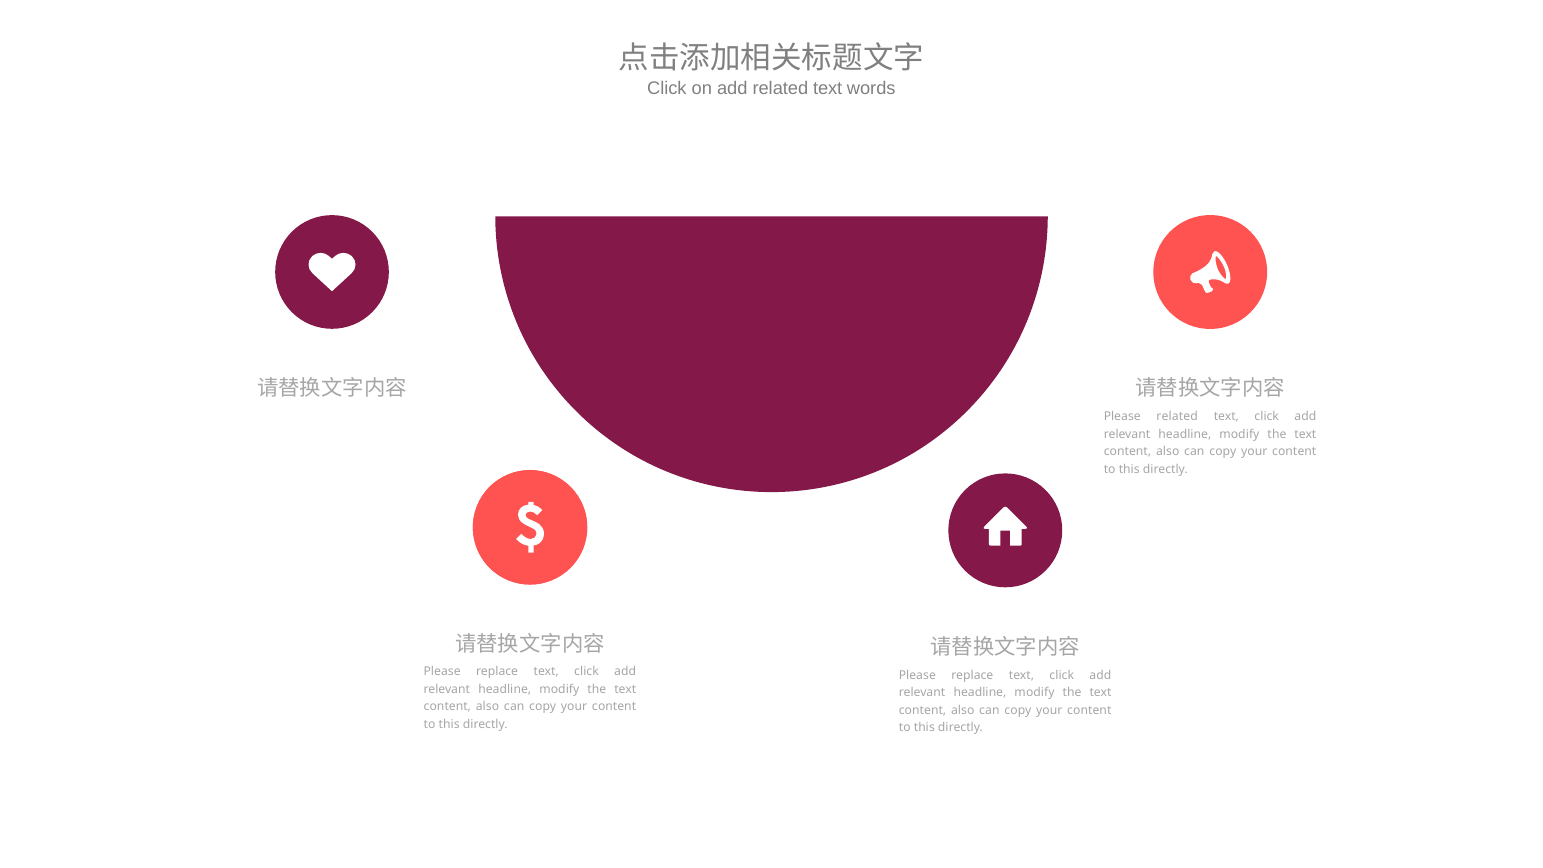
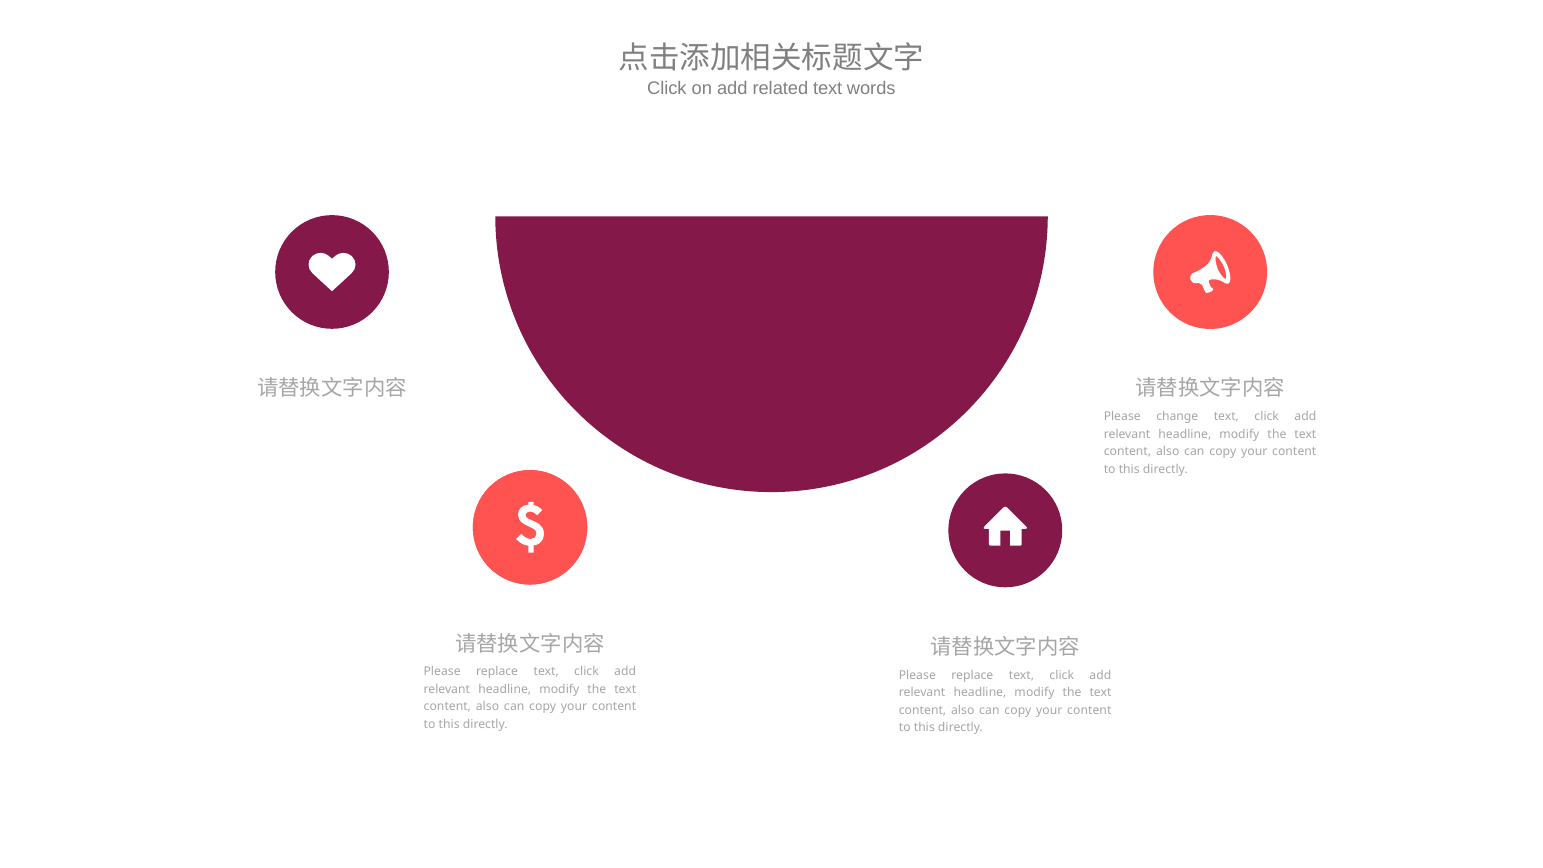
Please related: related -> change
